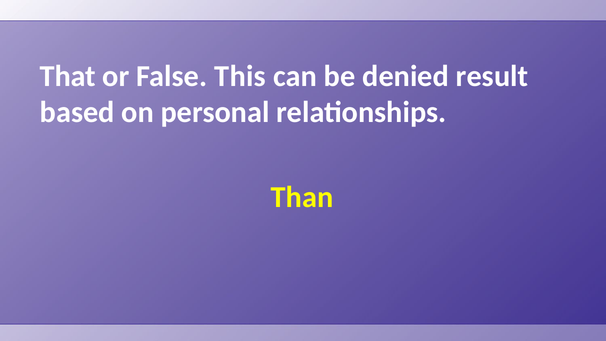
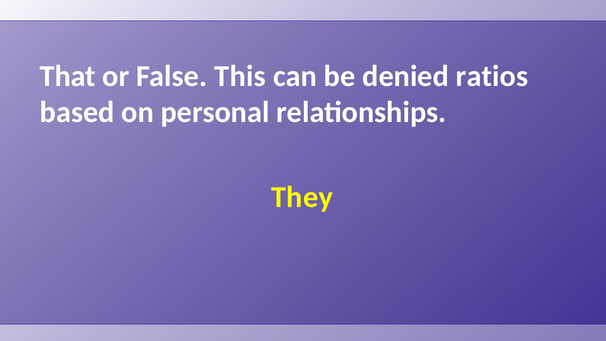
result: result -> ratios
Than: Than -> They
